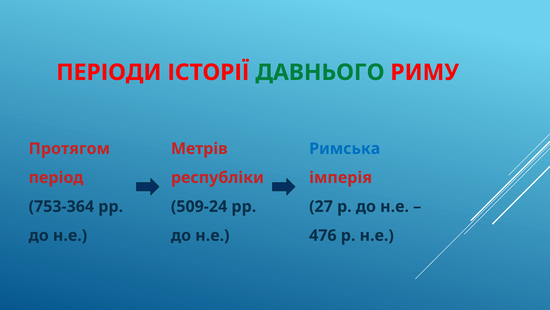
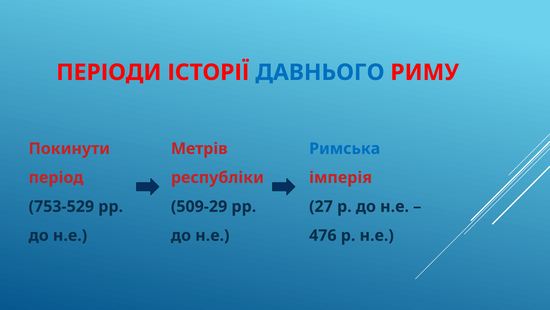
ДАВНЬОГО colour: green -> blue
Протягом: Протягом -> Покинути
753-364: 753-364 -> 753-529
509-24: 509-24 -> 509-29
